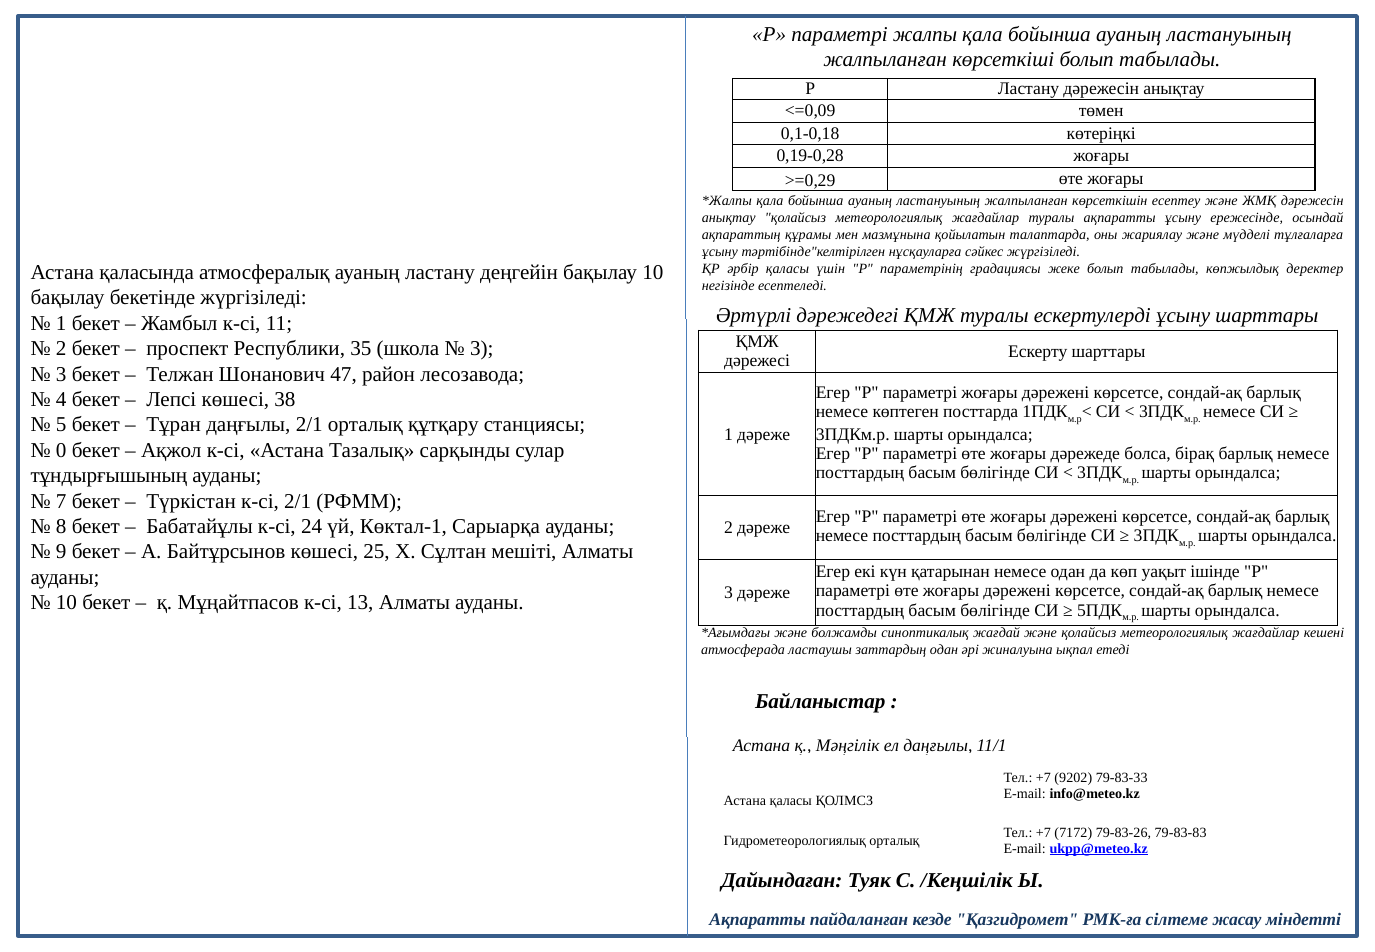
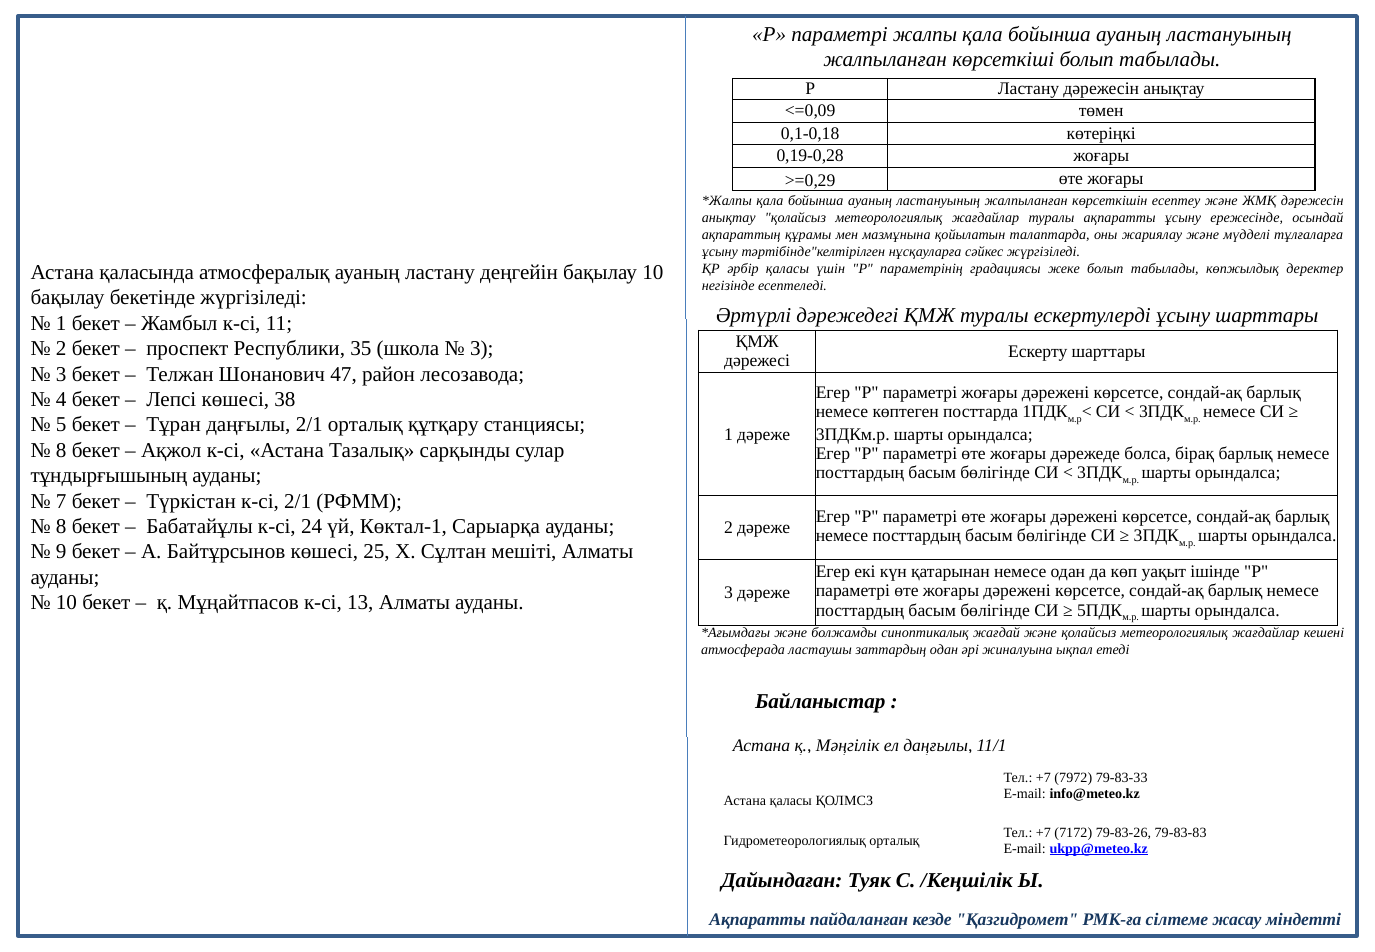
0 at (61, 450): 0 -> 8
9202: 9202 -> 7972
